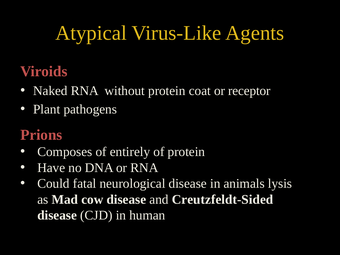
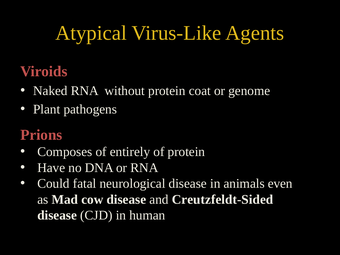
receptor: receptor -> genome
lysis: lysis -> even
